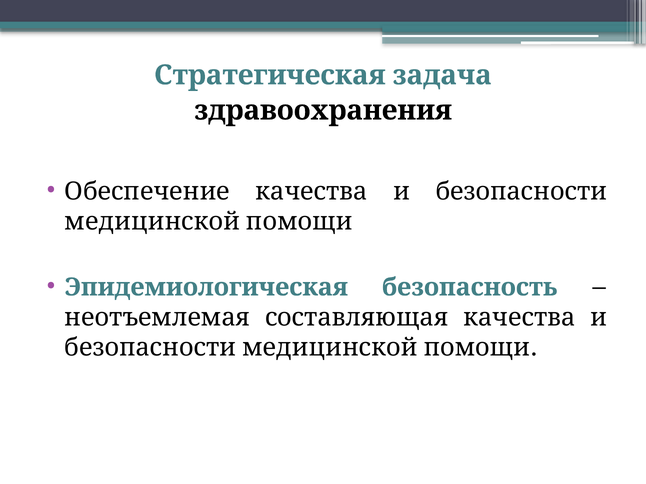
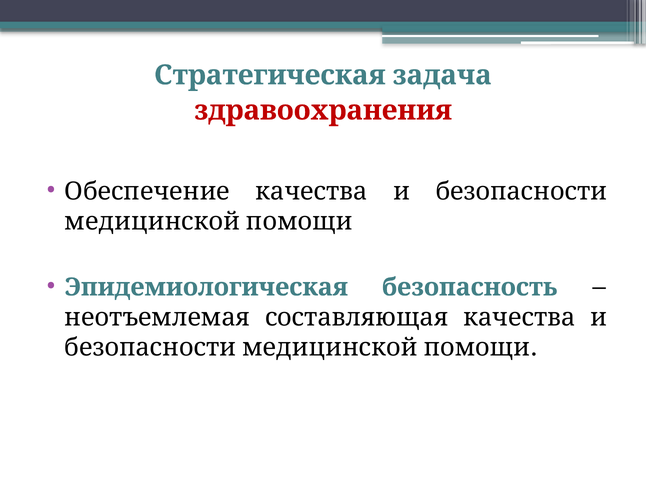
здравоохранения colour: black -> red
